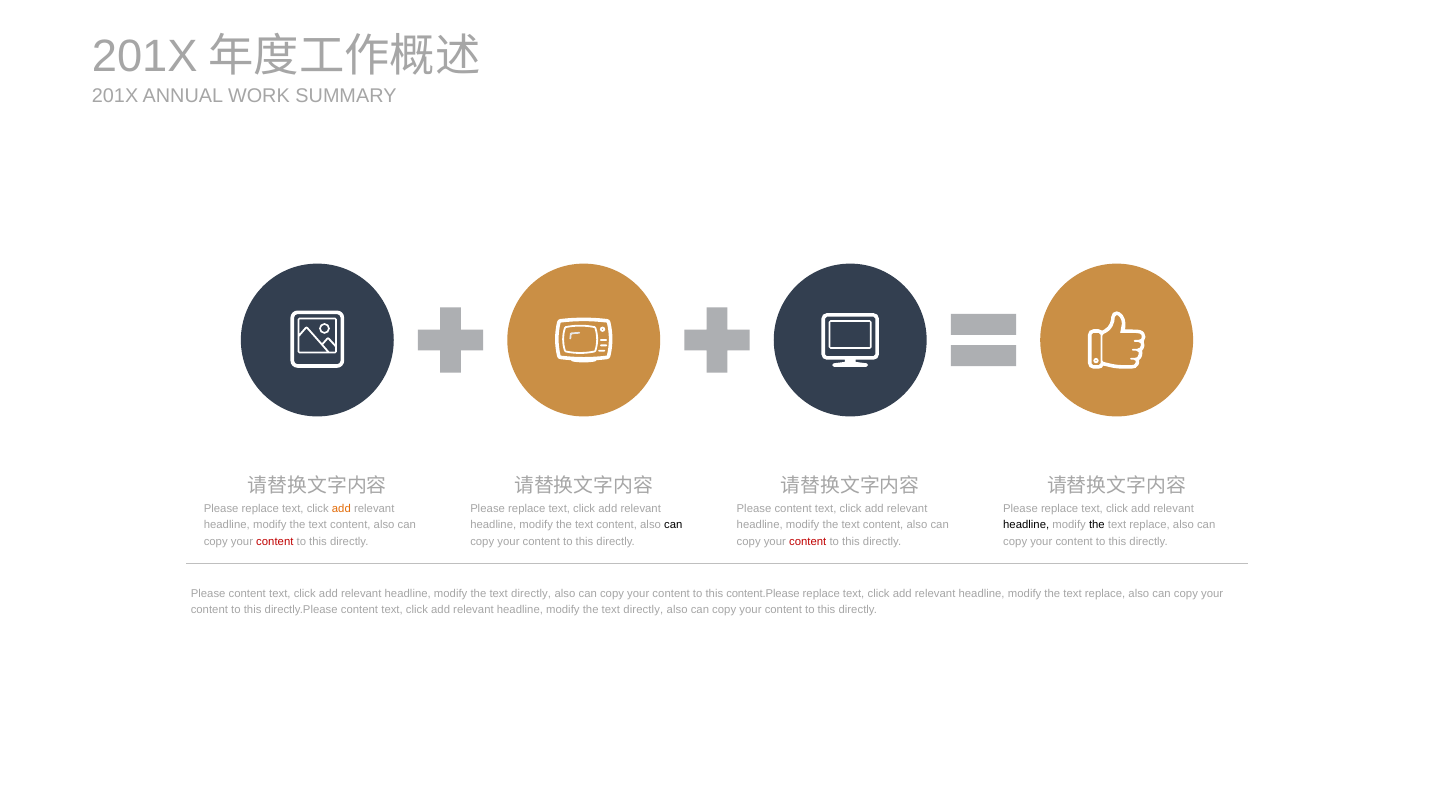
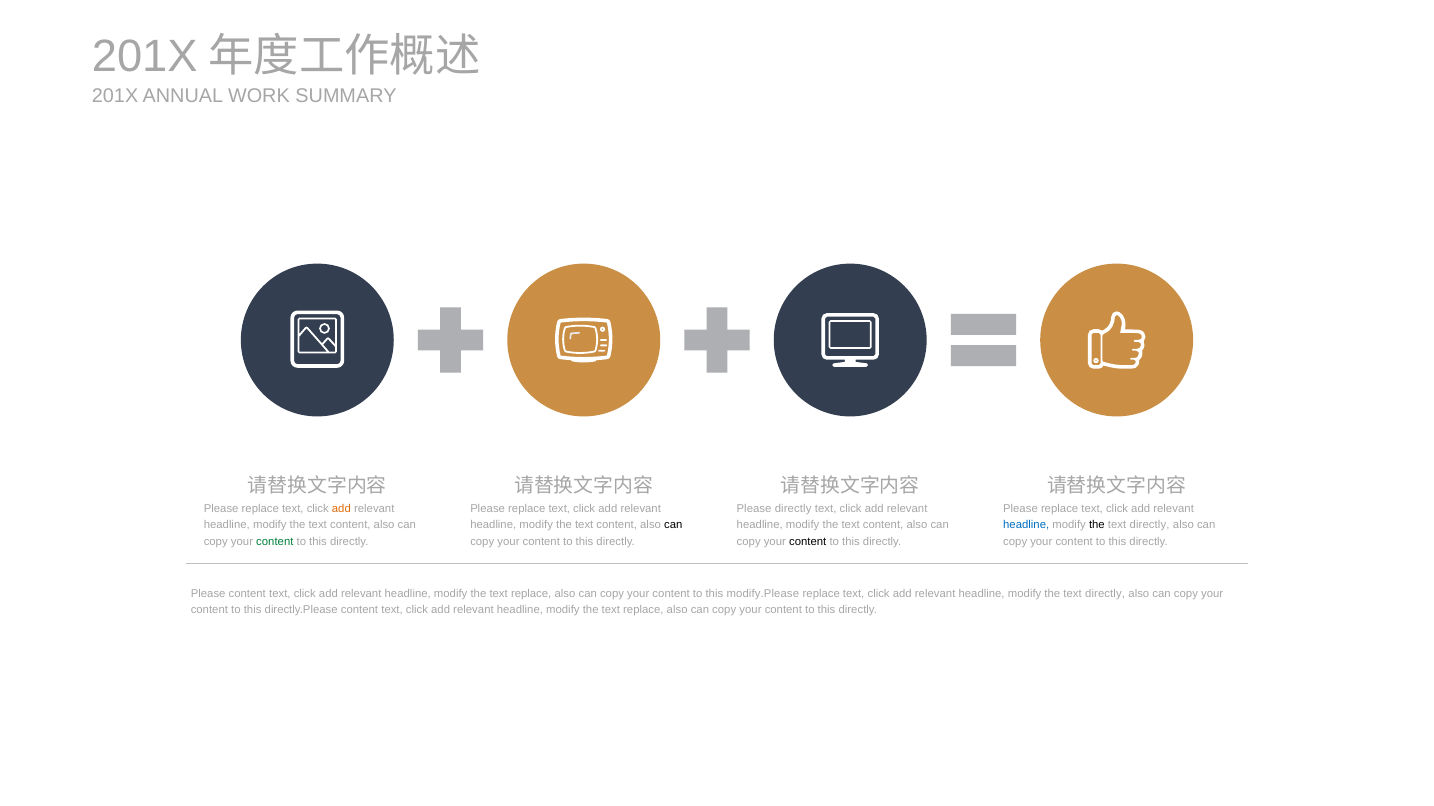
content at (793, 509): content -> directly
headline at (1026, 525) colour: black -> blue
replace at (1150, 525): replace -> directly
content at (275, 542) colour: red -> green
content at (808, 542) colour: red -> black
directly at (531, 594): directly -> replace
content.Please: content.Please -> modify.Please
replace at (1105, 594): replace -> directly
directly at (643, 610): directly -> replace
